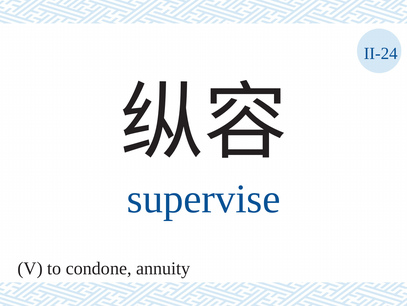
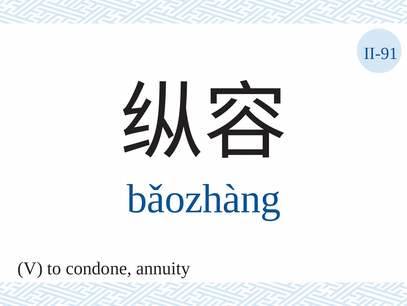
II-24: II-24 -> II-91
supervise: supervise -> bǎozhàng
